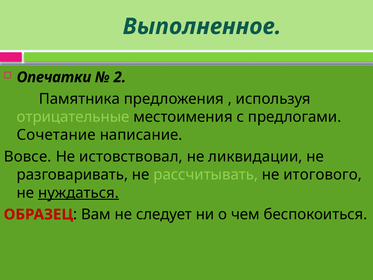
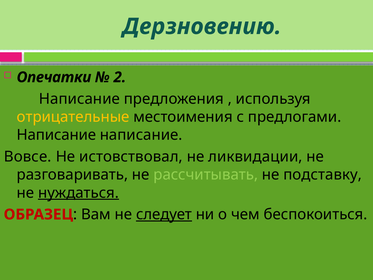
Выполненное: Выполненное -> Дерзновению
Памятника at (79, 99): Памятника -> Написание
отрицательные colour: light green -> yellow
Сочетание at (56, 135): Сочетание -> Написание
итогового: итогового -> подставку
следует underline: none -> present
